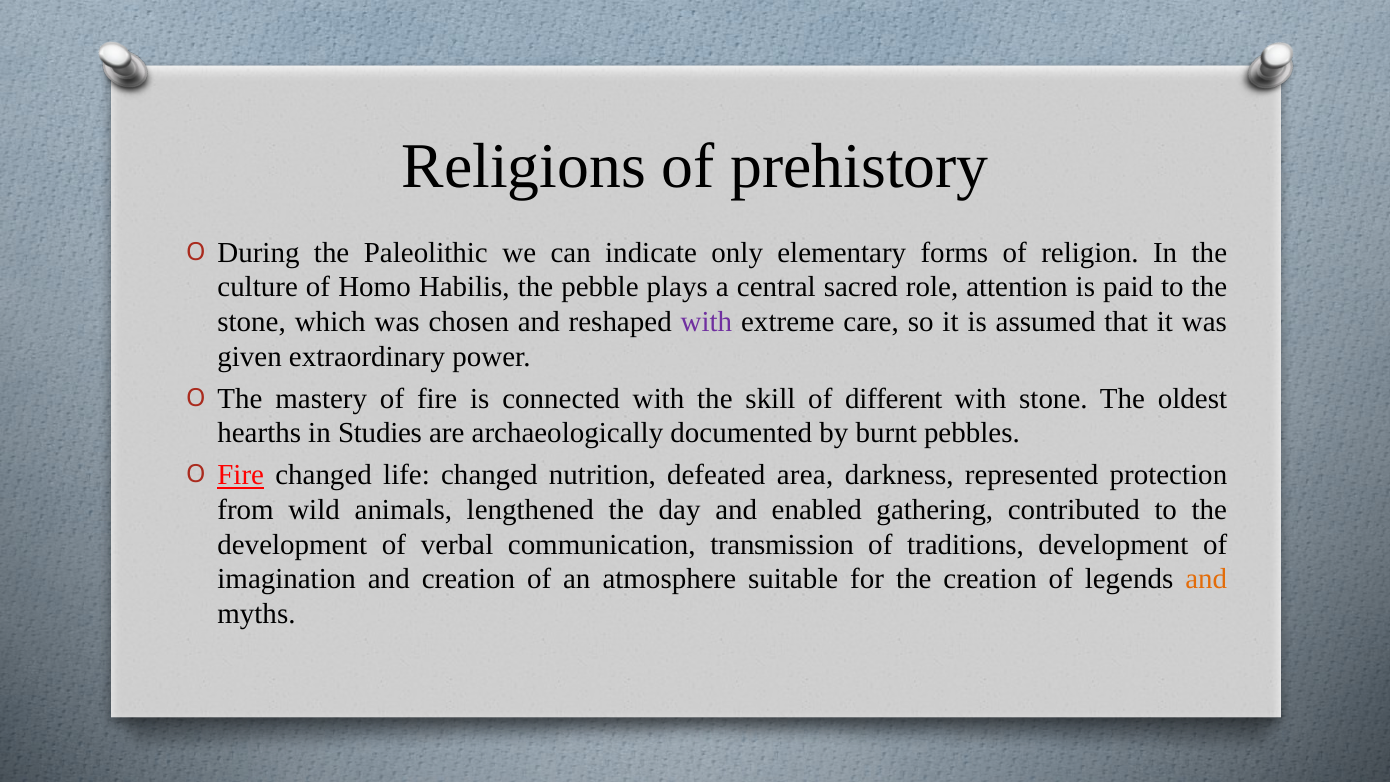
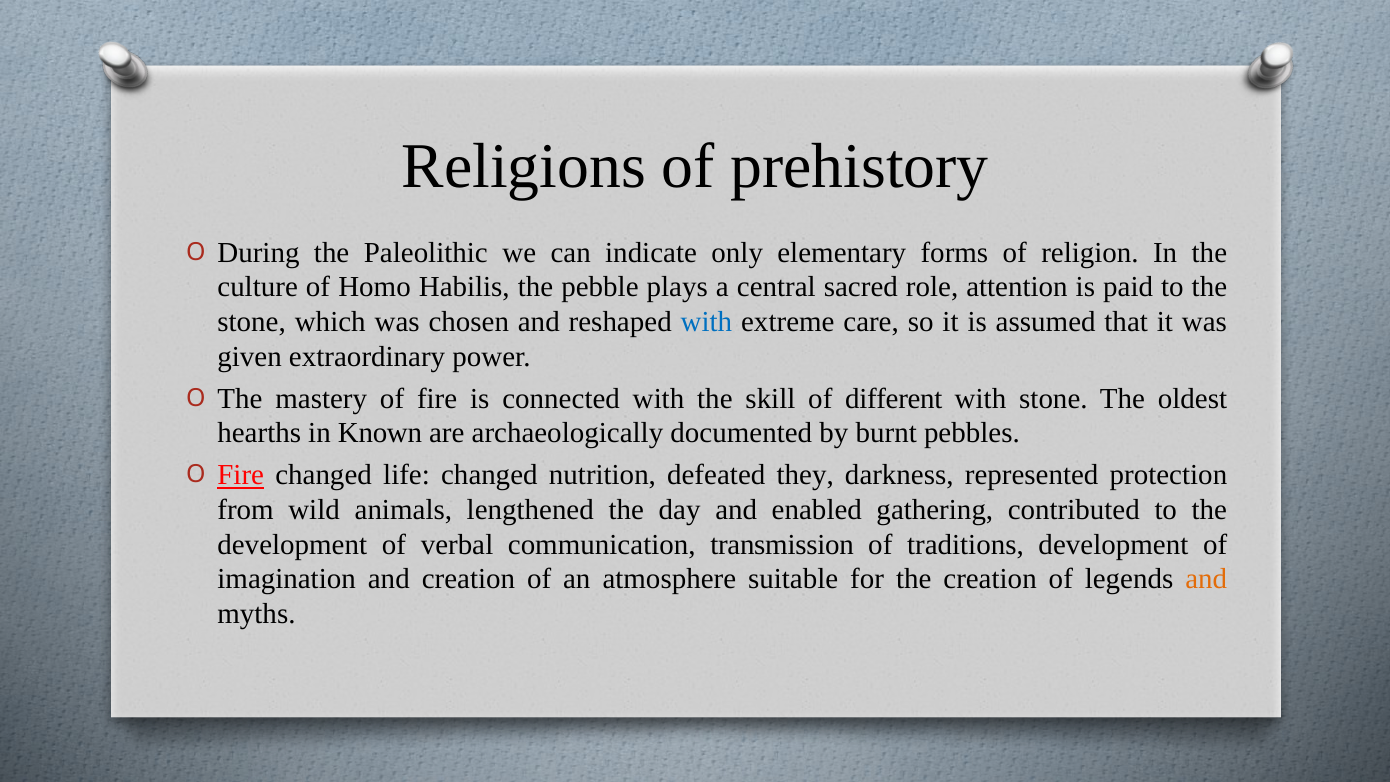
with at (706, 322) colour: purple -> blue
Studies: Studies -> Known
area: area -> they
